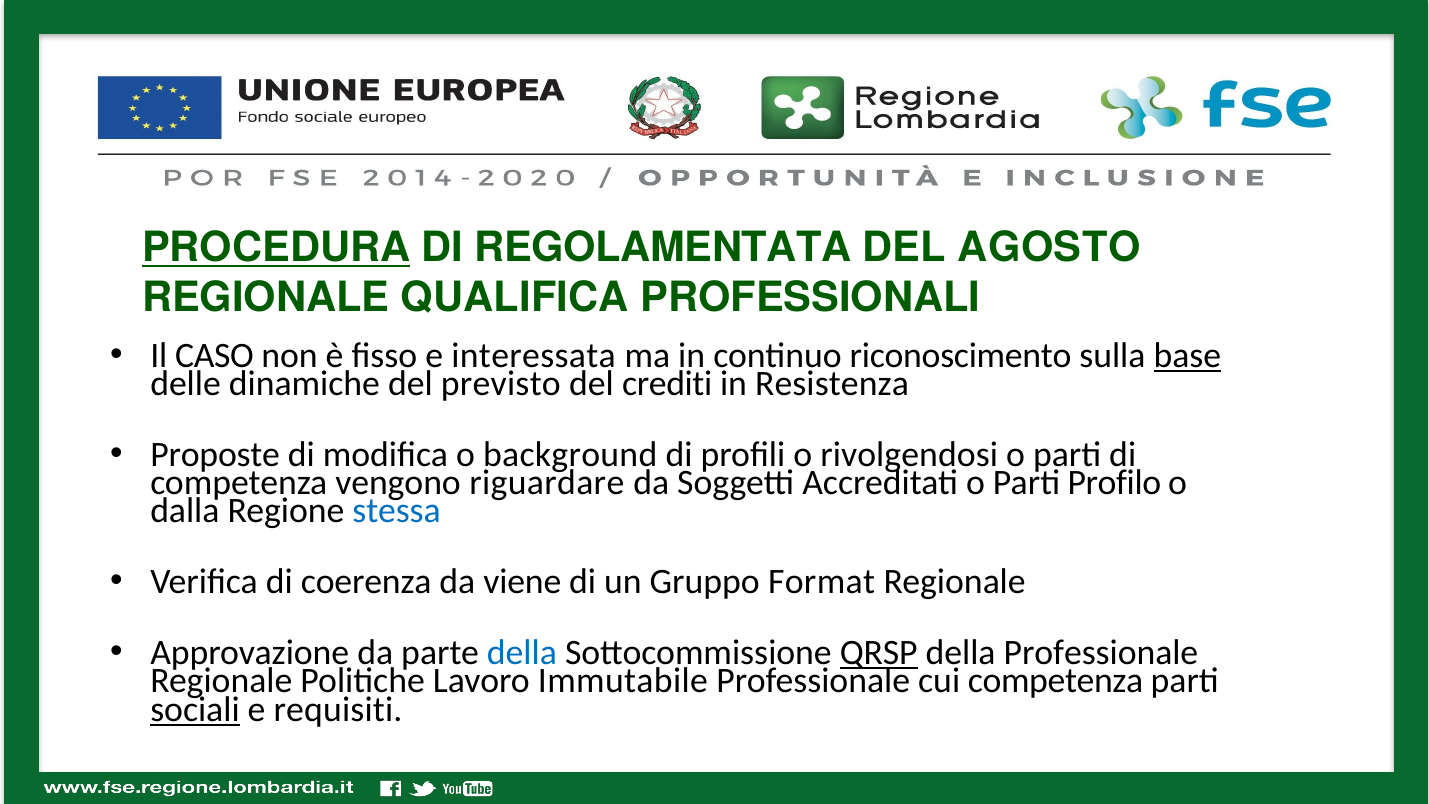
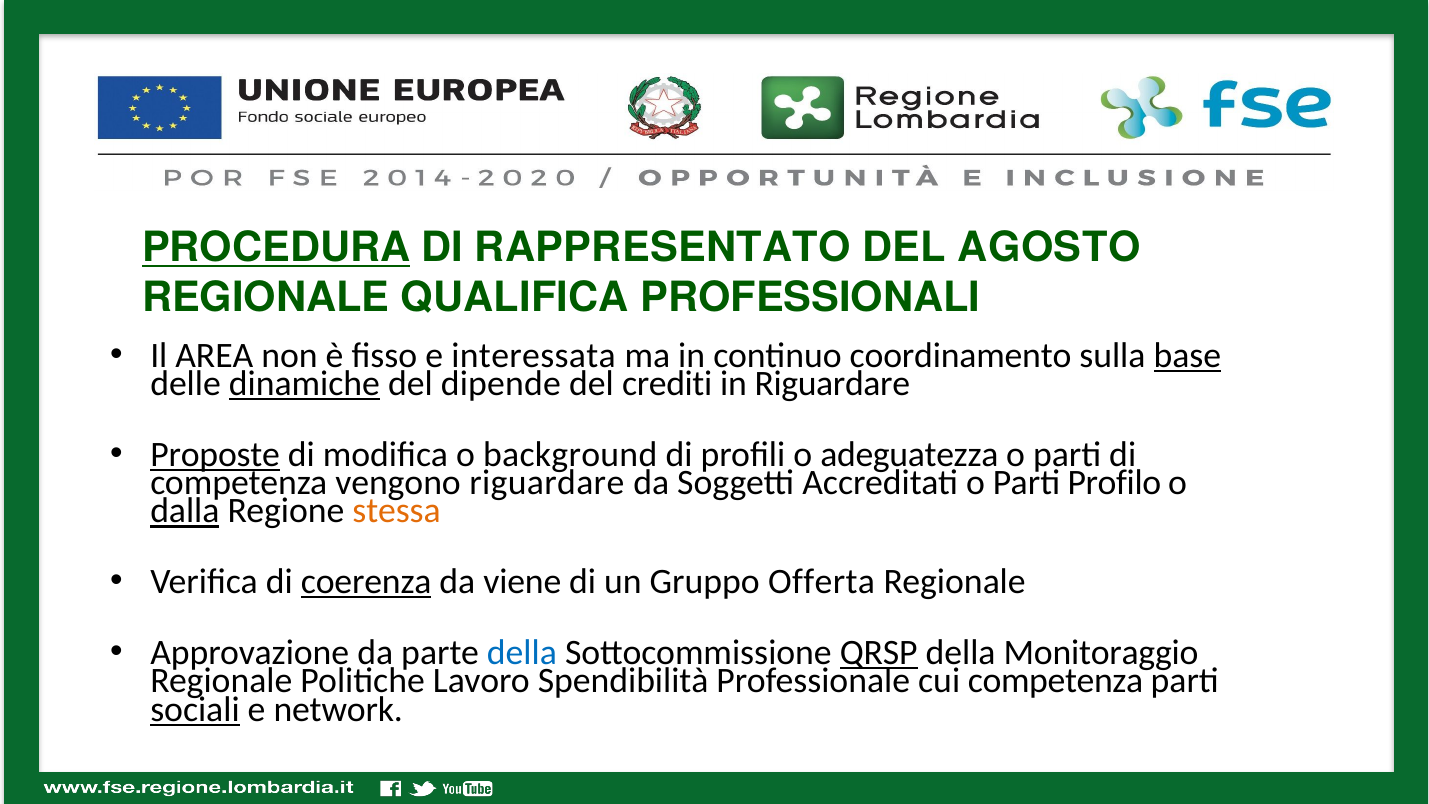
REGOLAMENTATA: REGOLAMENTATA -> RAPPRESENTATO
CASO: CASO -> AREA
riconoscimento: riconoscimento -> coordinamento
dinamiche underline: none -> present
previsto: previsto -> dipende
in Resistenza: Resistenza -> Riguardare
Proposte underline: none -> present
rivolgendosi: rivolgendosi -> adeguatezza
dalla underline: none -> present
stessa colour: blue -> orange
coerenza underline: none -> present
Format: Format -> Offerta
della Professionale: Professionale -> Monitoraggio
Immutabile: Immutabile -> Spendibilità
requisiti: requisiti -> network
